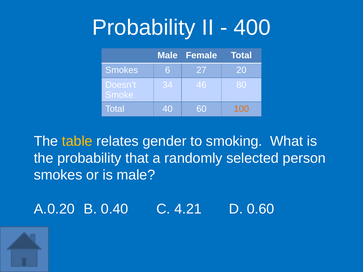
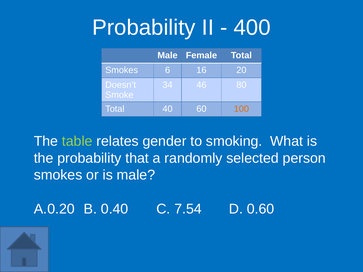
27: 27 -> 16
table colour: yellow -> light green
4.21: 4.21 -> 7.54
